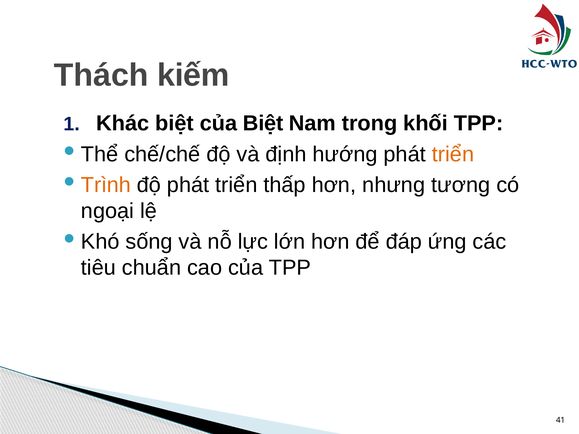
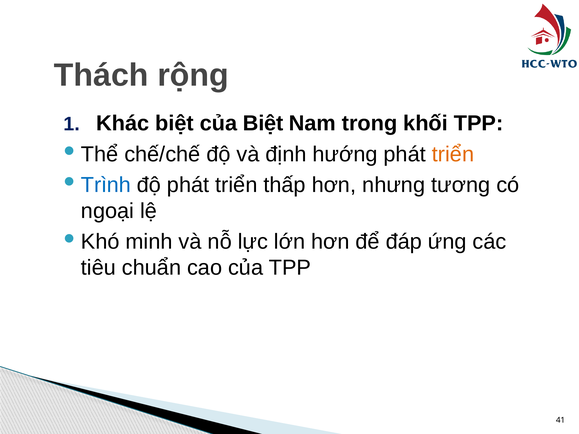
kiếm: kiếm -> rộng
Trình colour: orange -> blue
sống: sống -> minh
